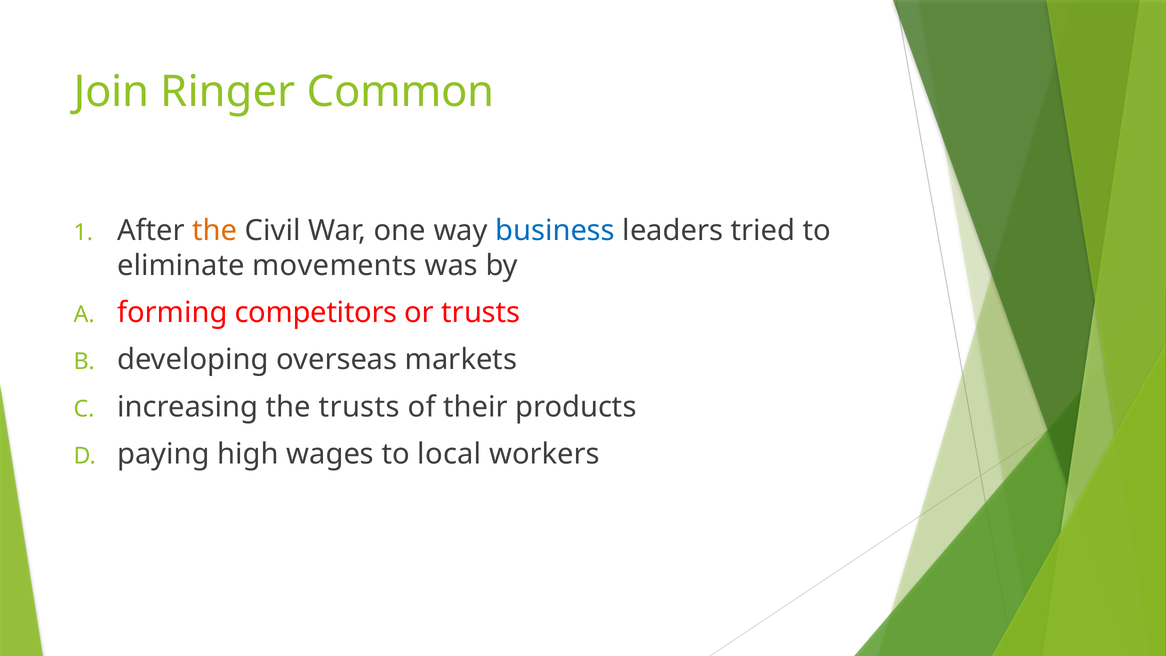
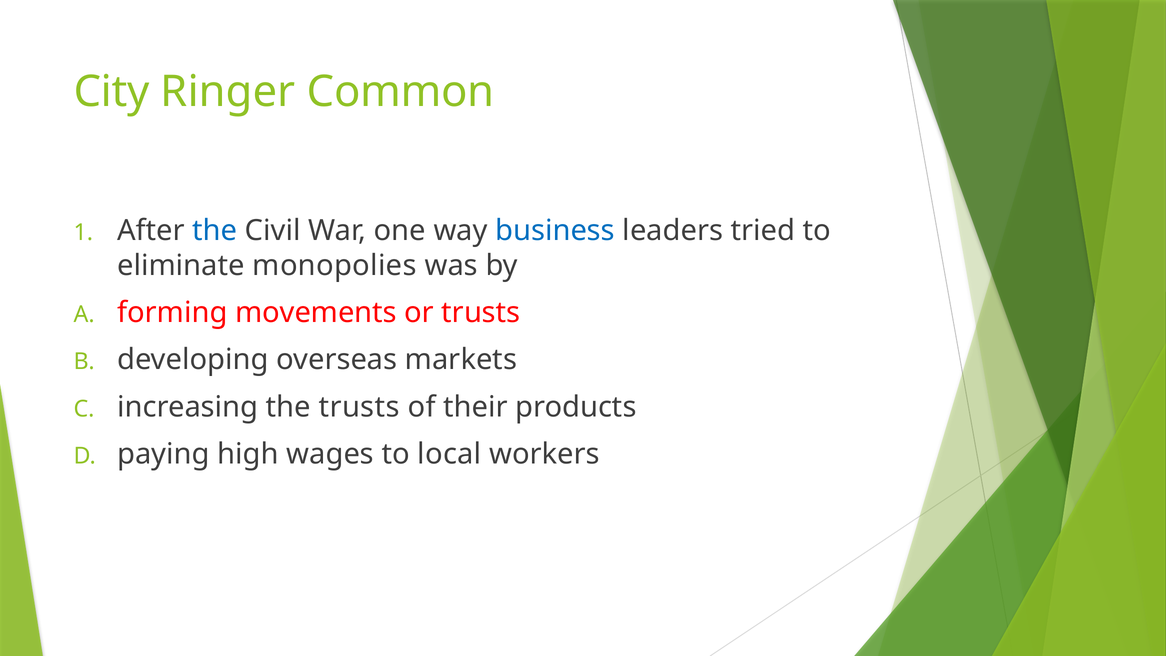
Join: Join -> City
the at (215, 231) colour: orange -> blue
movements: movements -> monopolies
competitors: competitors -> movements
